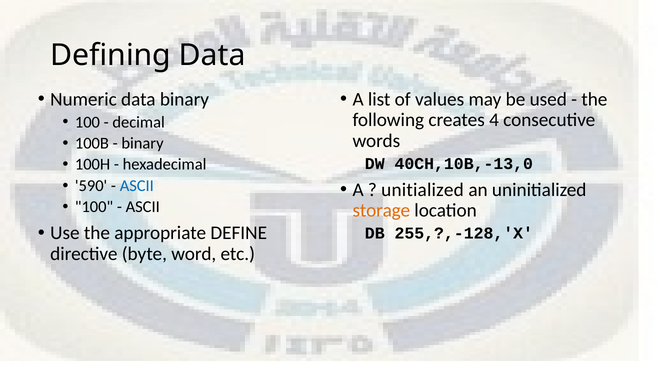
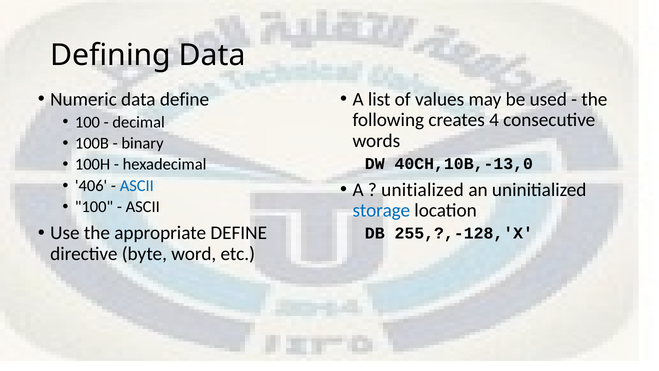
data binary: binary -> define
590: 590 -> 406
storage colour: orange -> blue
